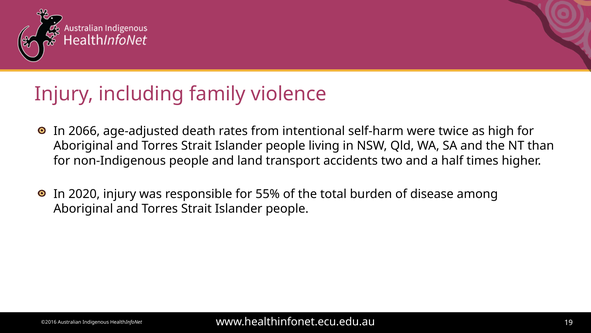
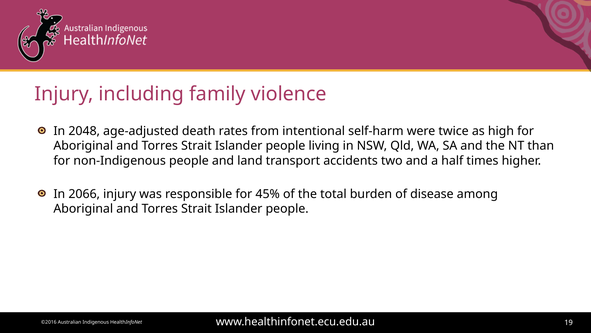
2066: 2066 -> 2048
2020: 2020 -> 2066
55%: 55% -> 45%
